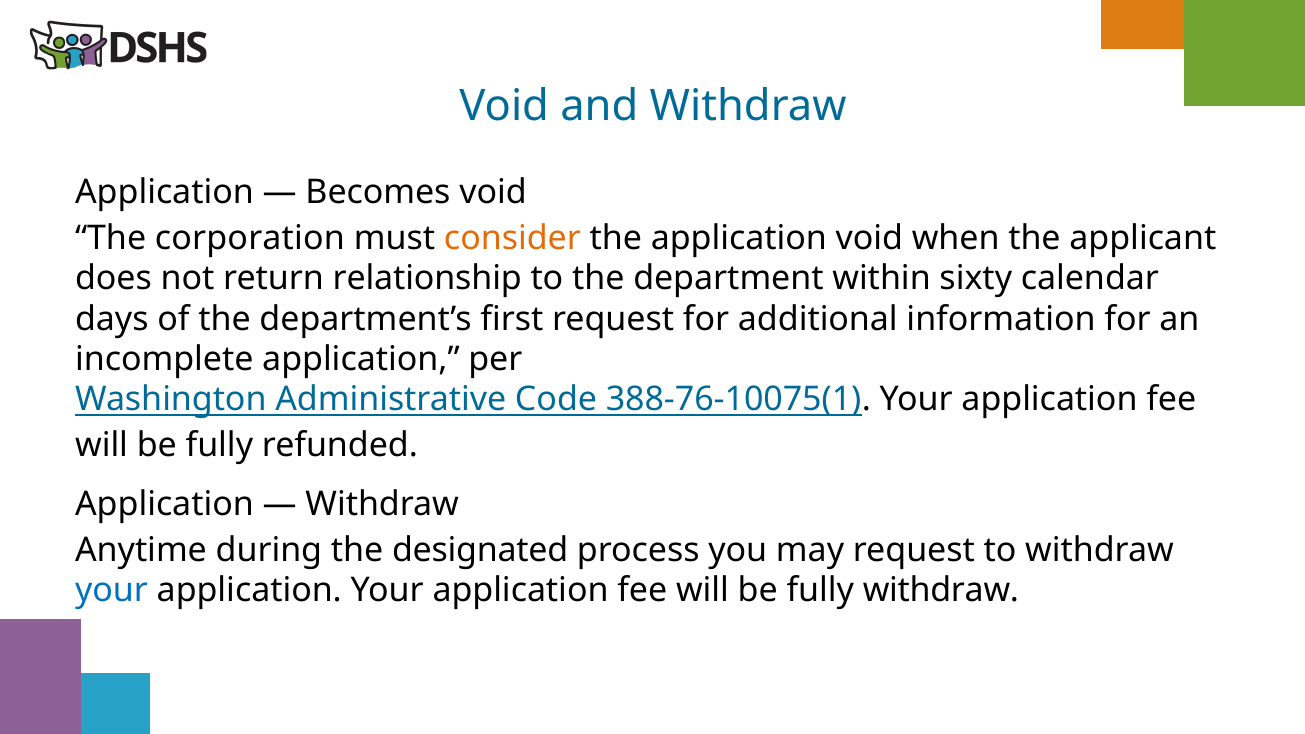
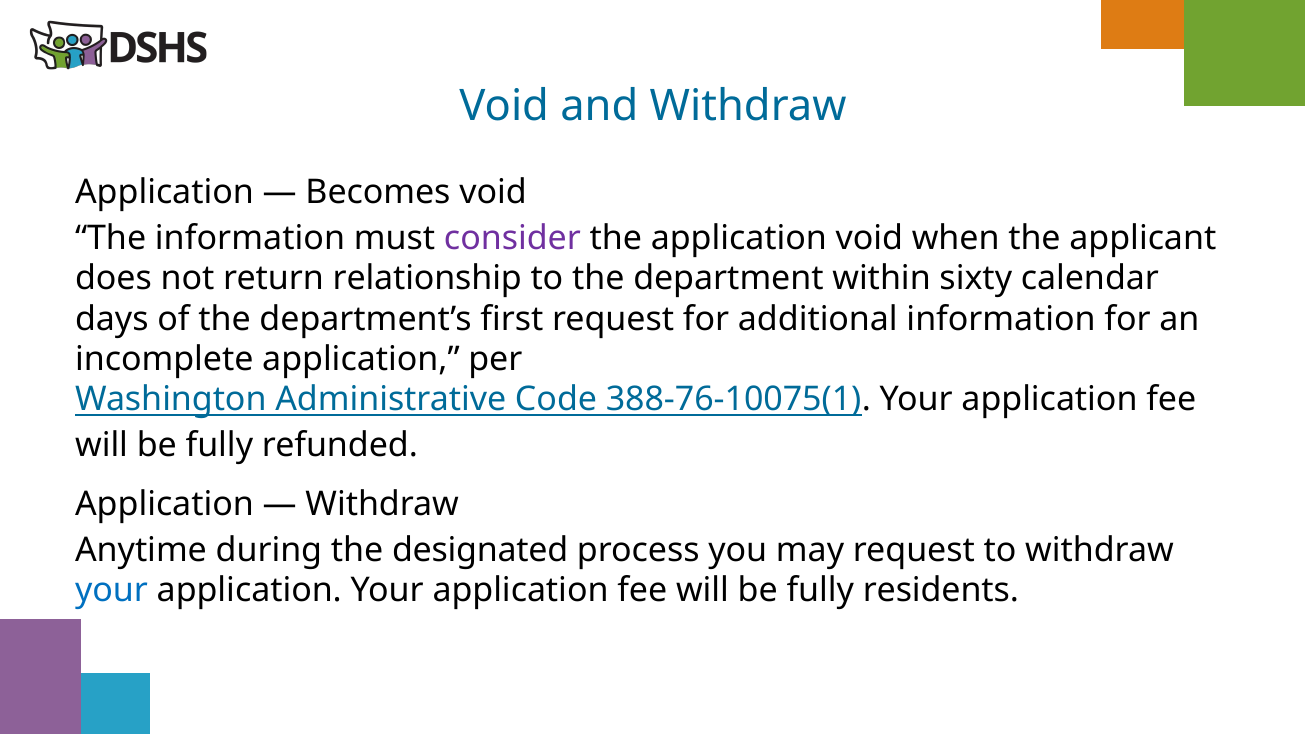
The corporation: corporation -> information
consider colour: orange -> purple
fully withdraw: withdraw -> residents
